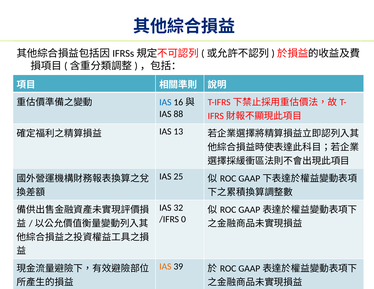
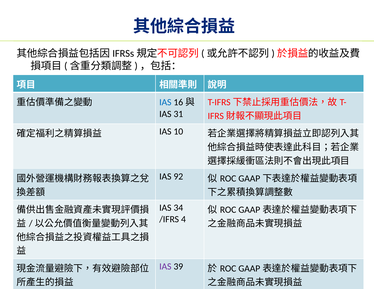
88: 88 -> 31
13: 13 -> 10
25: 25 -> 92
32: 32 -> 34
0: 0 -> 4
IAS at (165, 267) colour: orange -> purple
